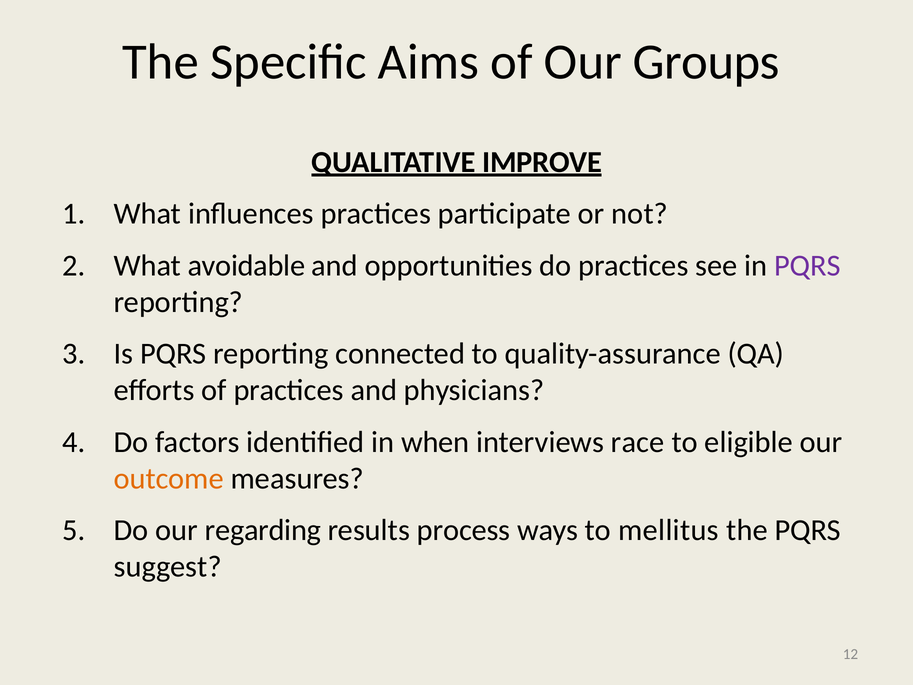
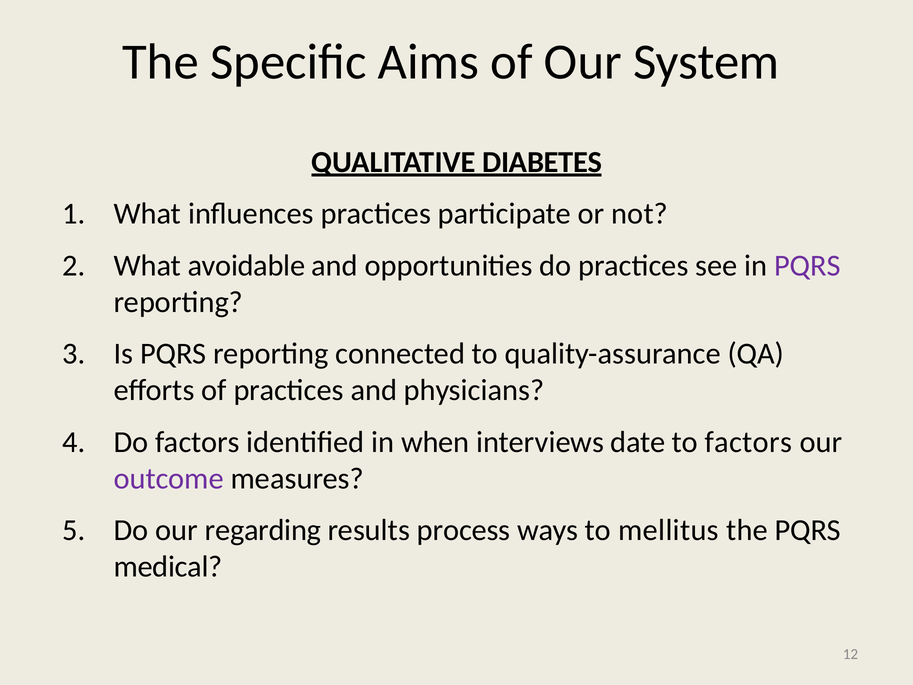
Groups: Groups -> System
IMPROVE: IMPROVE -> DIABETES
race: race -> date
to eligible: eligible -> factors
outcome colour: orange -> purple
suggest: suggest -> medical
